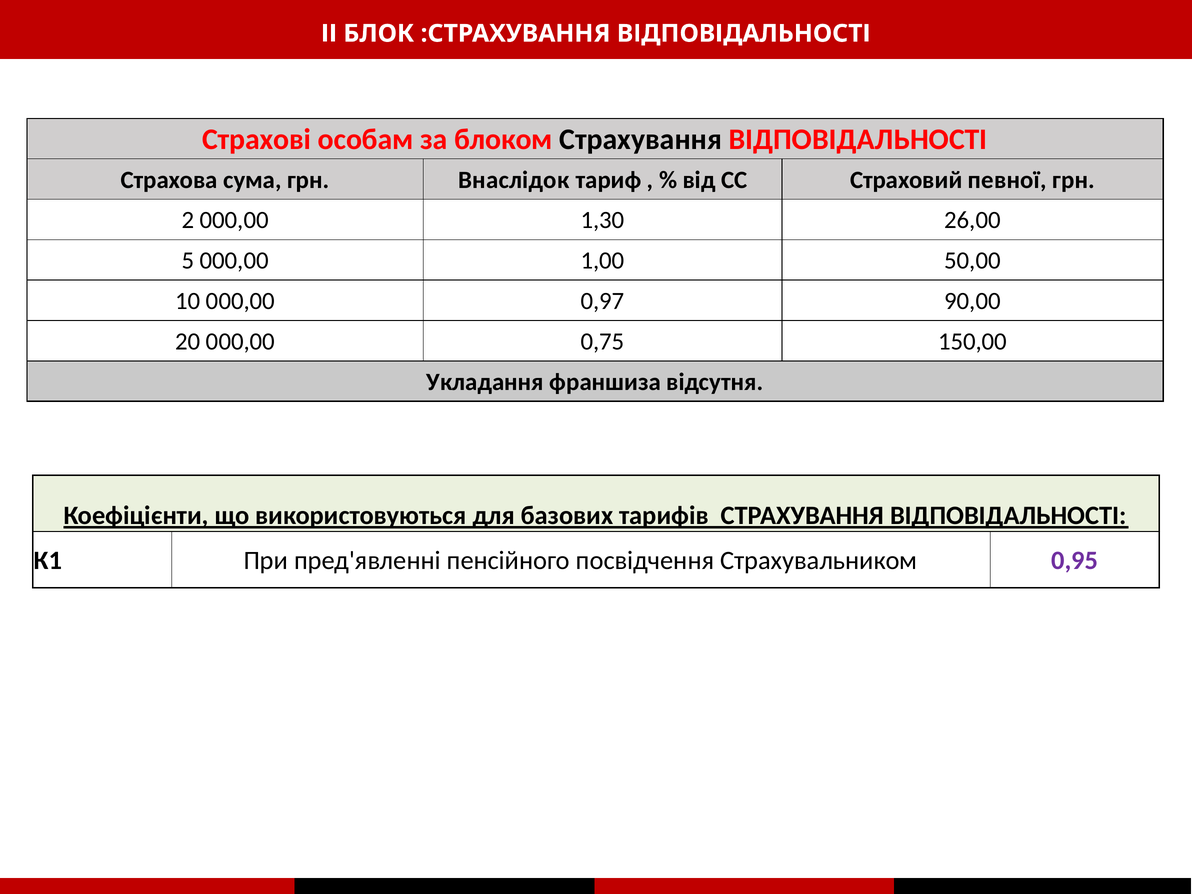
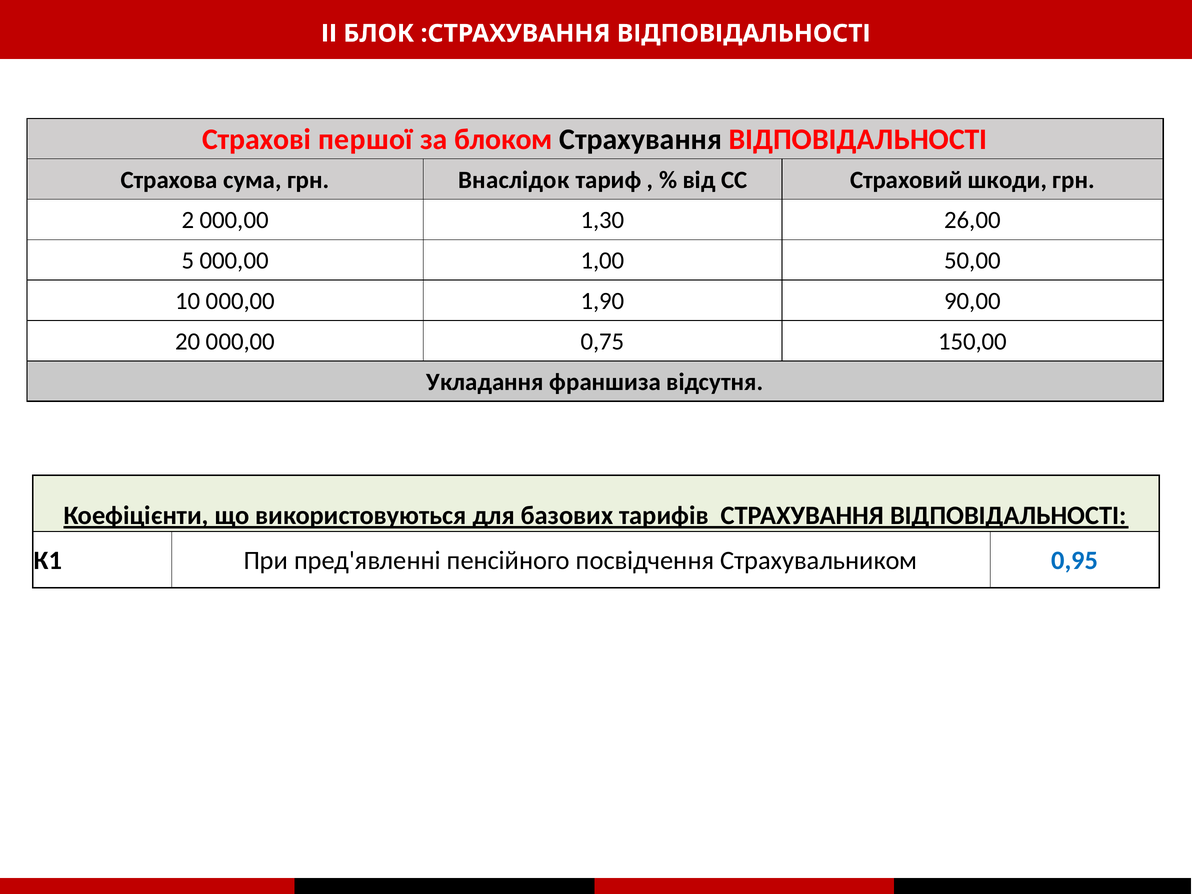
особам: особам -> першої
певної: певної -> шкоди
0,97: 0,97 -> 1,90
0,95 colour: purple -> blue
